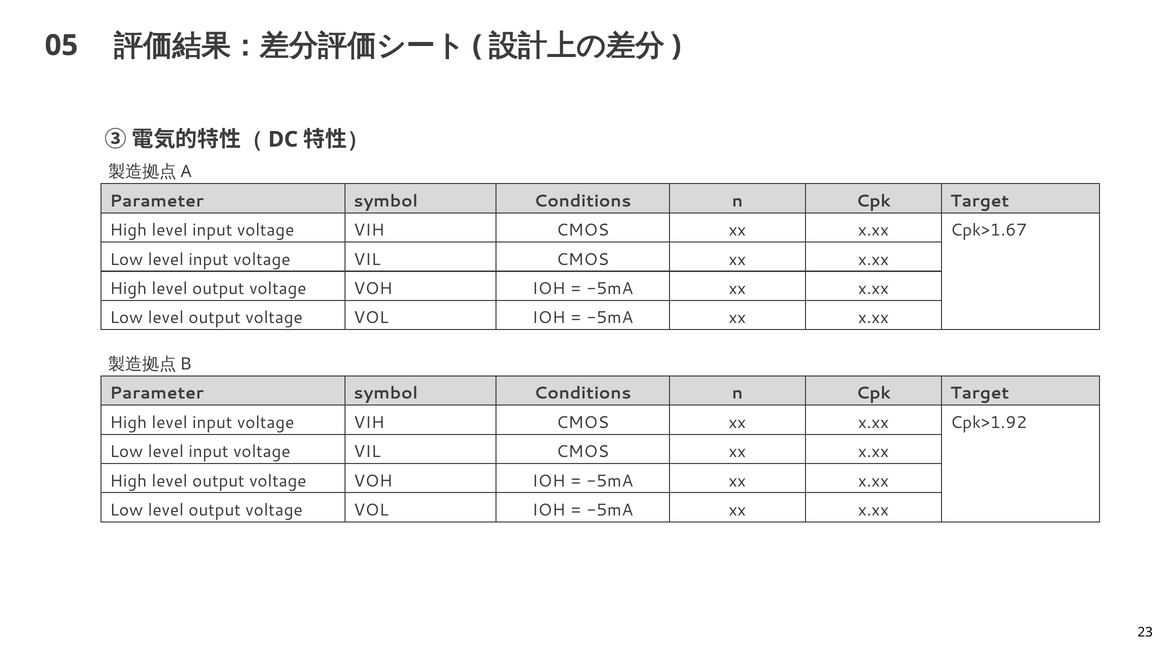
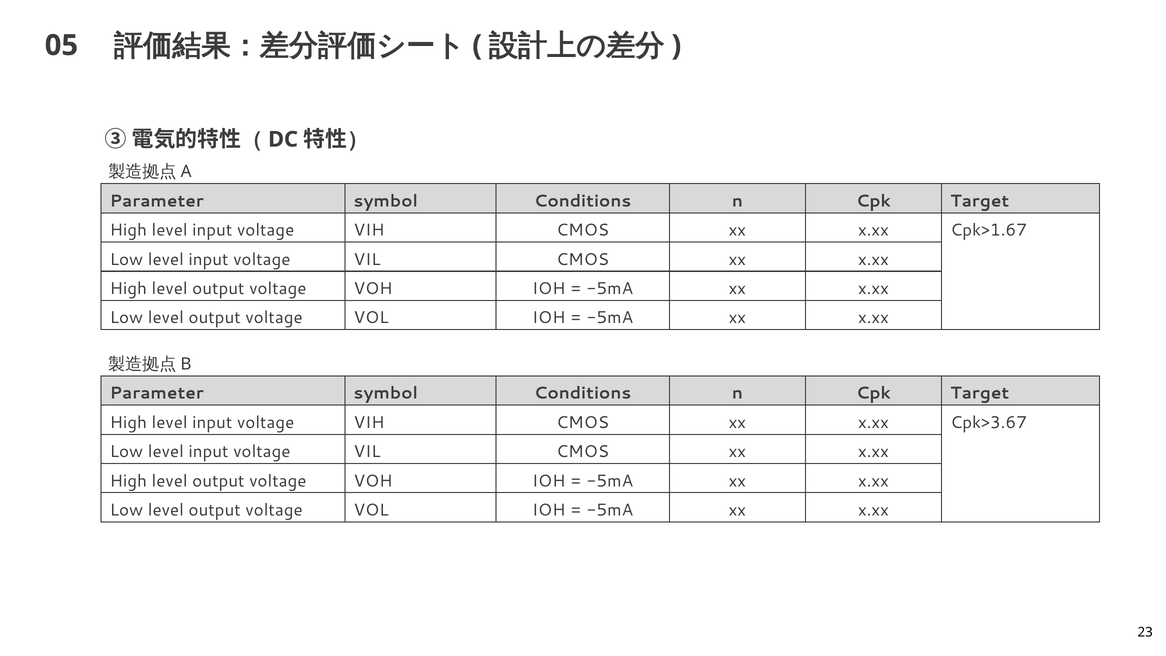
Cpk>1.92: Cpk>1.92 -> Cpk>3.67
